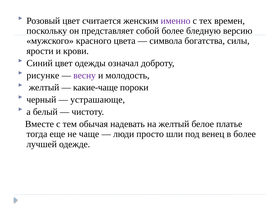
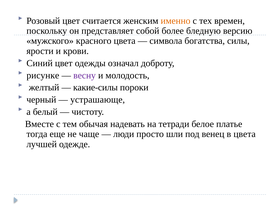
именно colour: purple -> orange
какие-чаще: какие-чаще -> какие-силы
на желтый: желтый -> тетради
в более: более -> цвета
